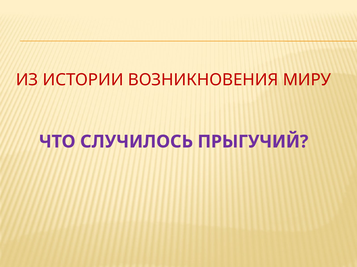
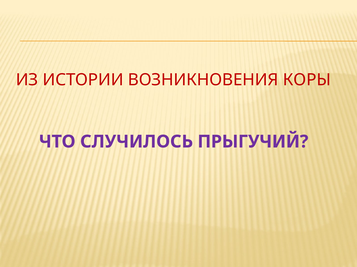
МИРУ: МИРУ -> КОРЫ
